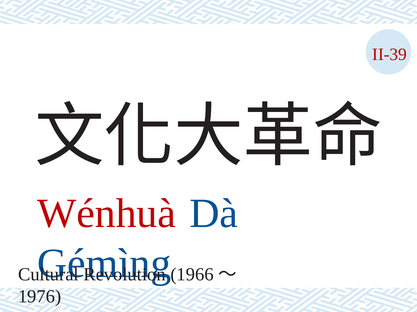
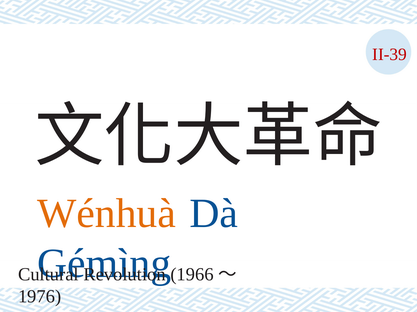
Wénhuà colour: red -> orange
